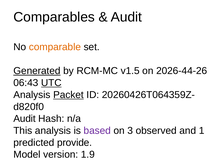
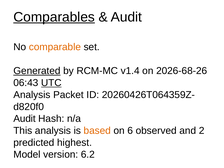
Comparables underline: none -> present
v1.5: v1.5 -> v1.4
2026-44-26: 2026-44-26 -> 2026-68-26
Packet underline: present -> none
based colour: purple -> orange
3: 3 -> 6
1: 1 -> 2
provide: provide -> highest
1.9: 1.9 -> 6.2
